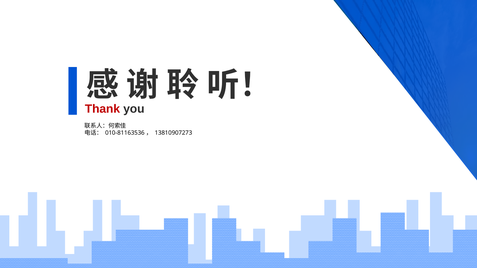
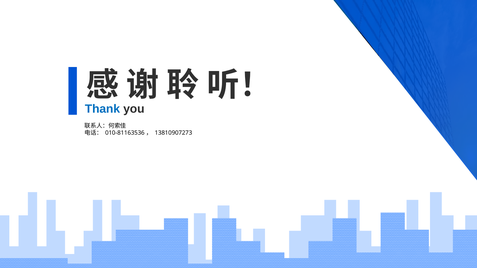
Thank colour: red -> blue
